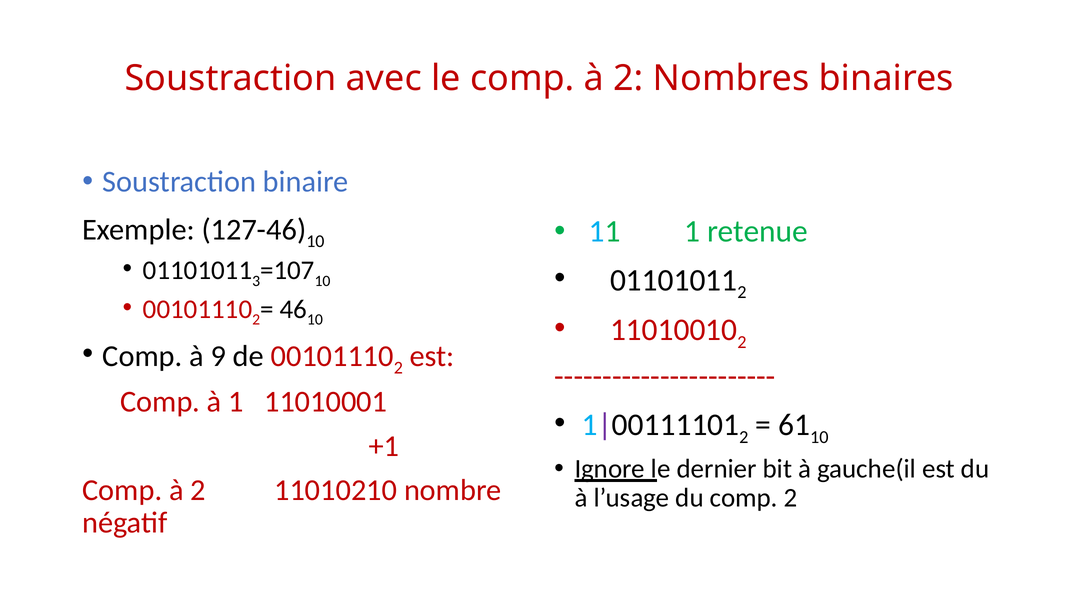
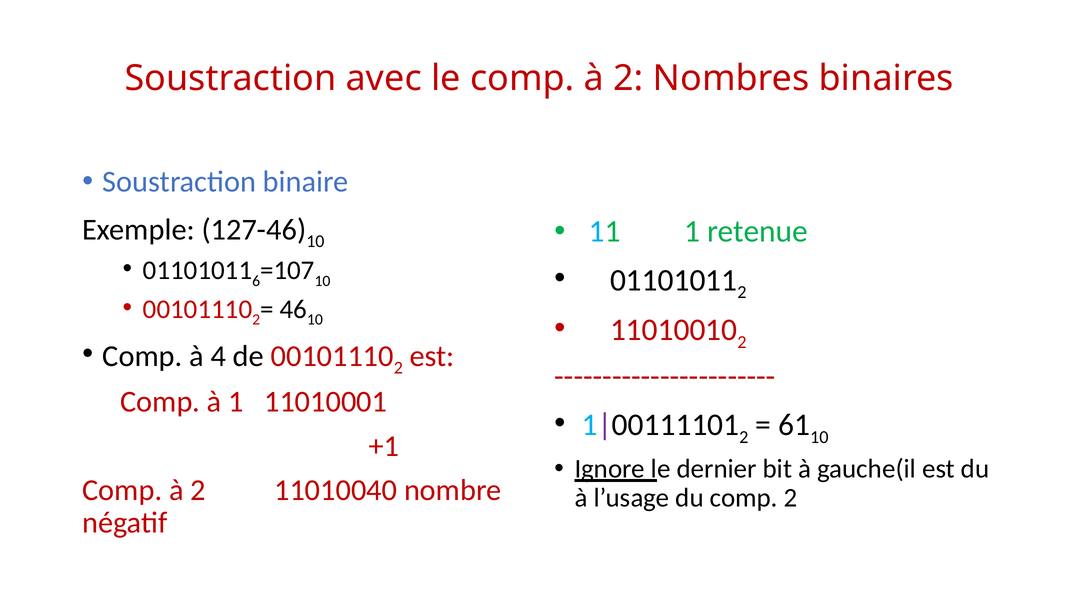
3: 3 -> 6
9: 9 -> 4
11010210: 11010210 -> 11010040
